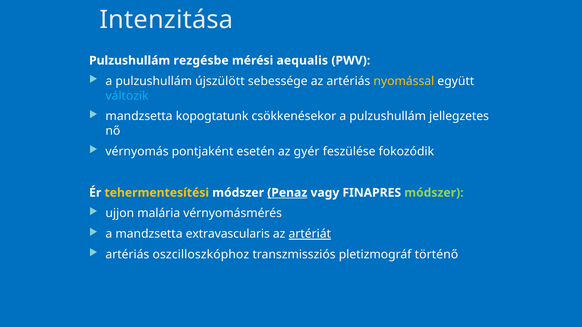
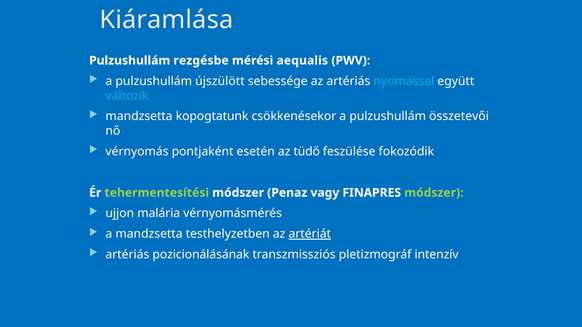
Intenzitása: Intenzitása -> Kiáramlása
nyomással colour: yellow -> light blue
jellegzetes: jellegzetes -> összetevői
gyér: gyér -> tüdő
tehermentesítési colour: yellow -> light green
Penaz underline: present -> none
extravascularis: extravascularis -> testhelyzetben
oszcilloszkóphoz: oszcilloszkóphoz -> pozicionálásának
történő: történő -> intenzív
